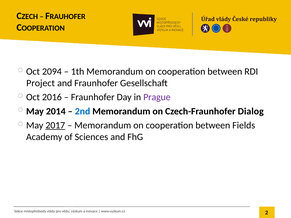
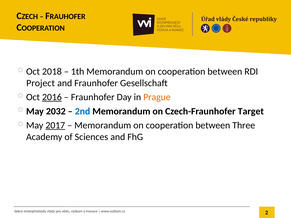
2094: 2094 -> 2018
2016 underline: none -> present
Prague colour: purple -> orange
2014: 2014 -> 2032
Dialog: Dialog -> Target
Fields: Fields -> Three
